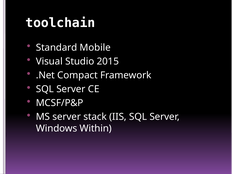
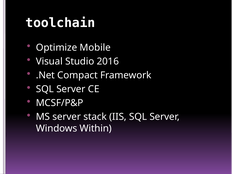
Standard: Standard -> Optimize
2015: 2015 -> 2016
